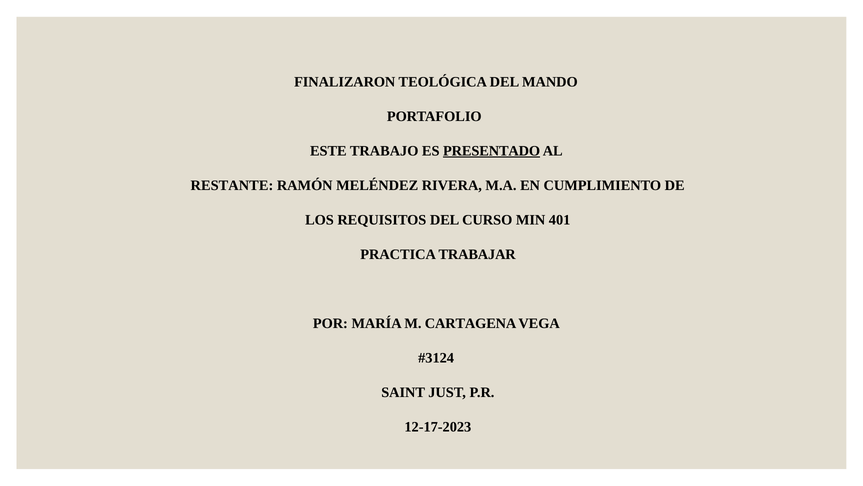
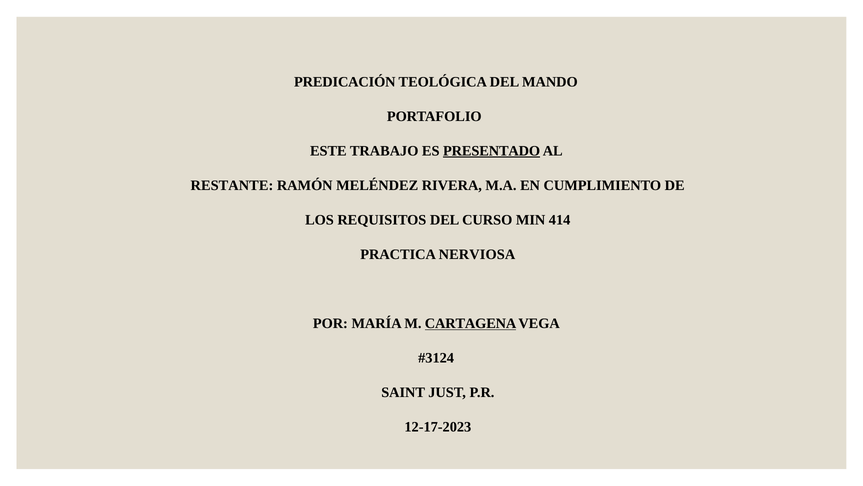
FINALIZARON: FINALIZARON -> PREDICACIÓN
401: 401 -> 414
TRABAJAR: TRABAJAR -> NERVIOSA
CARTAGENA underline: none -> present
